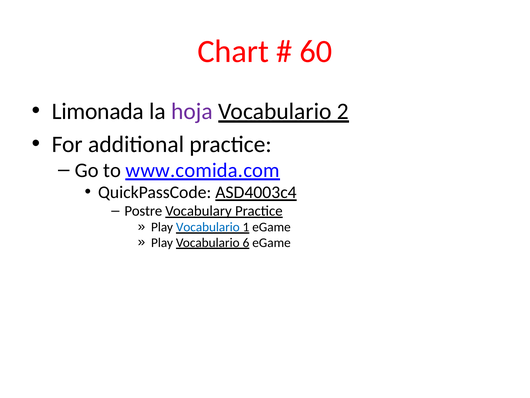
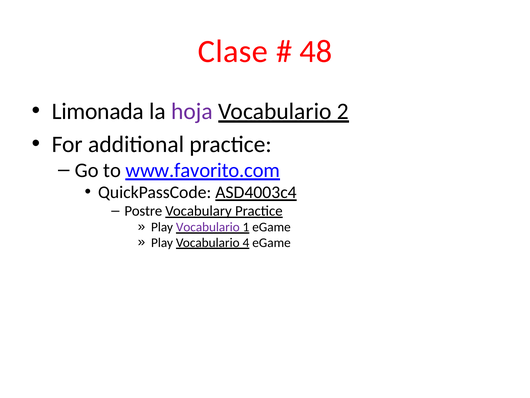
Chart: Chart -> Clase
60: 60 -> 48
www.comida.com: www.comida.com -> www.favorito.com
Vocabulario at (208, 227) colour: blue -> purple
6: 6 -> 4
